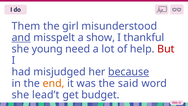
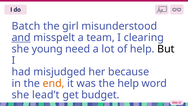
Them: Them -> Batch
show: show -> team
thankful: thankful -> clearing
But colour: red -> black
because underline: present -> none
the said: said -> help
